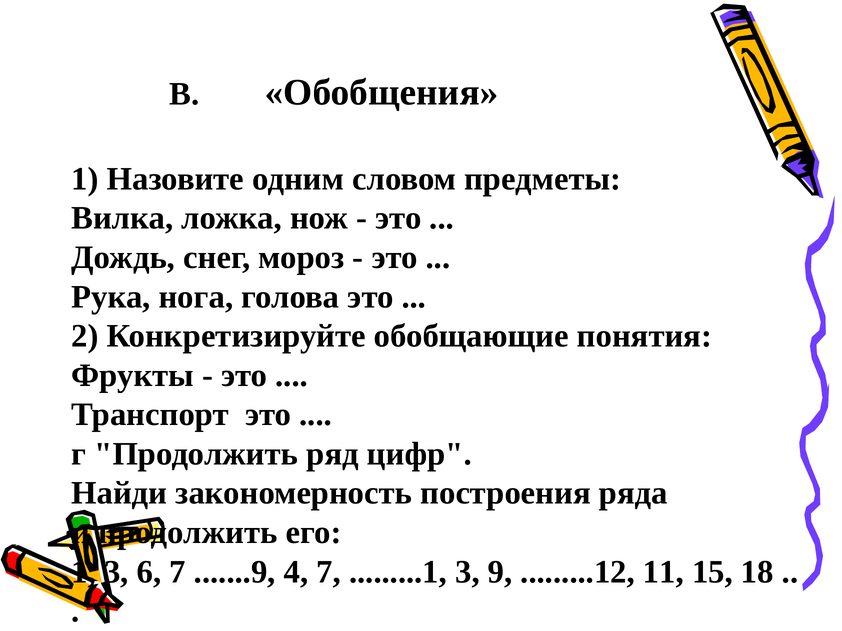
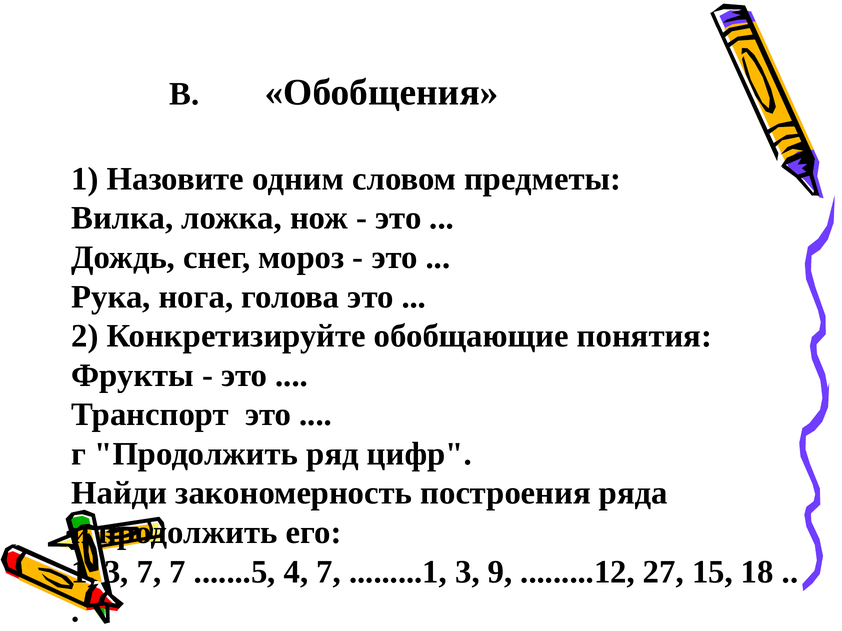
3 6: 6 -> 7
.......9: .......9 -> .......5
11: 11 -> 27
